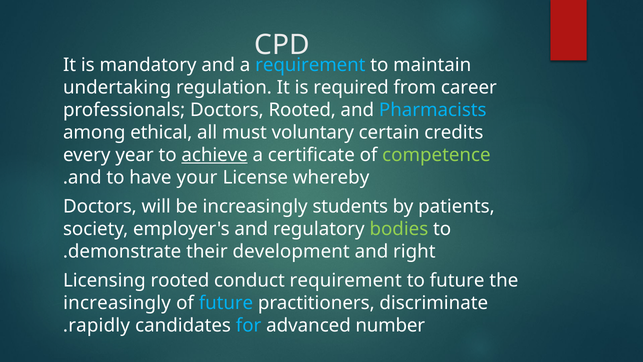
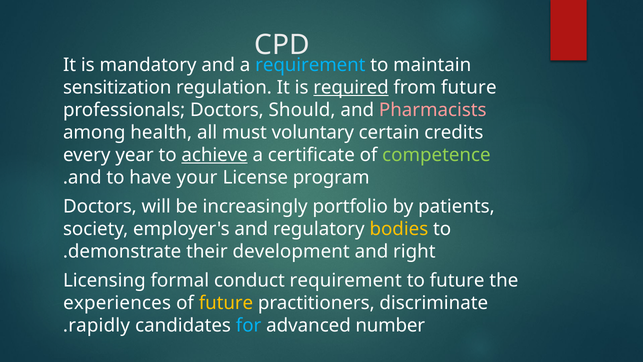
undertaking: undertaking -> sensitization
required underline: none -> present
from career: career -> future
Doctors Rooted: Rooted -> Should
Pharmacists colour: light blue -> pink
ethical: ethical -> health
whereby: whereby -> program
students: students -> portfolio
bodies colour: light green -> yellow
Licensing rooted: rooted -> formal
increasingly at (117, 303): increasingly -> experiences
future at (226, 303) colour: light blue -> yellow
